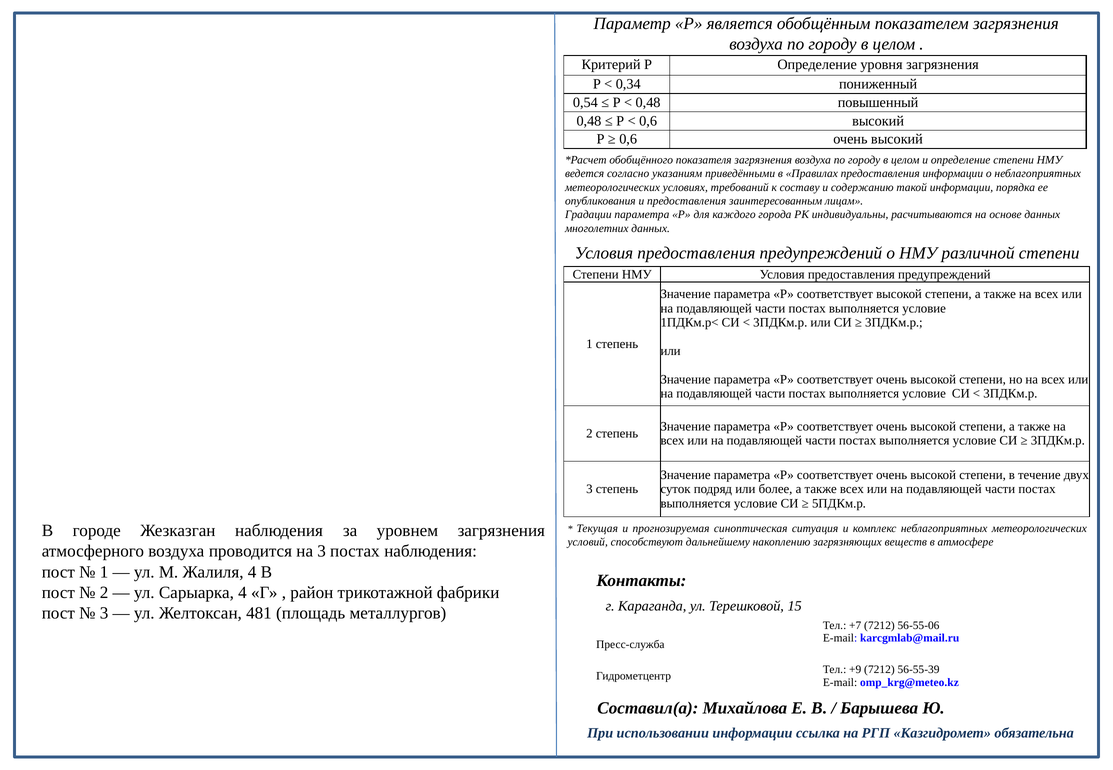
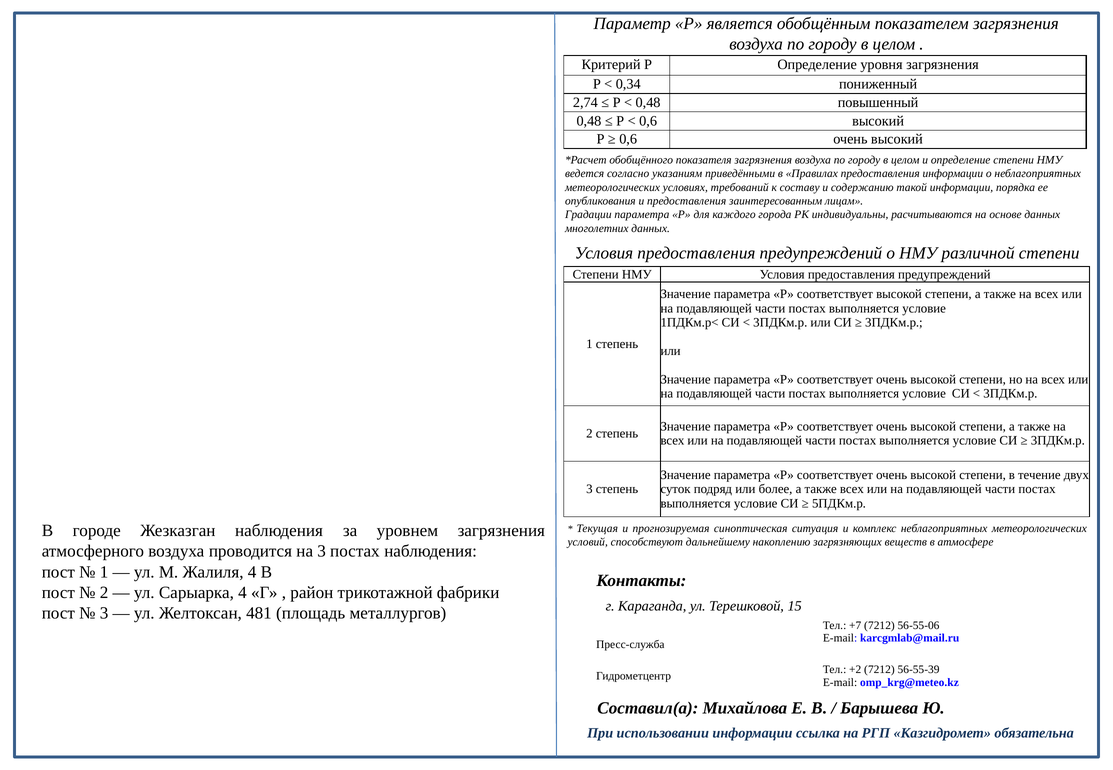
0,54: 0,54 -> 2,74
+9: +9 -> +2
